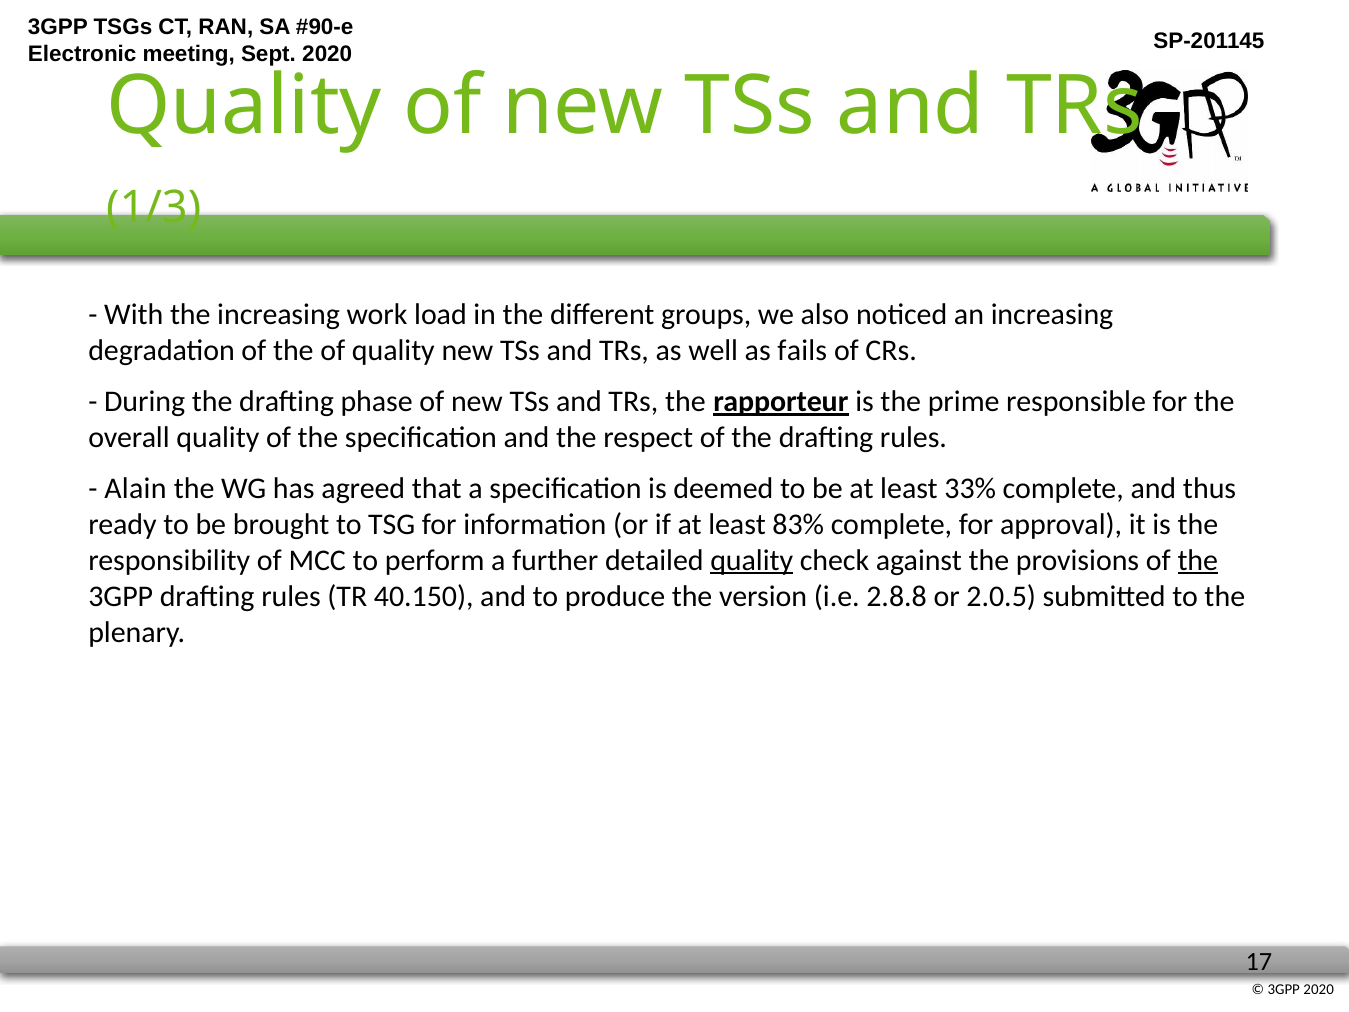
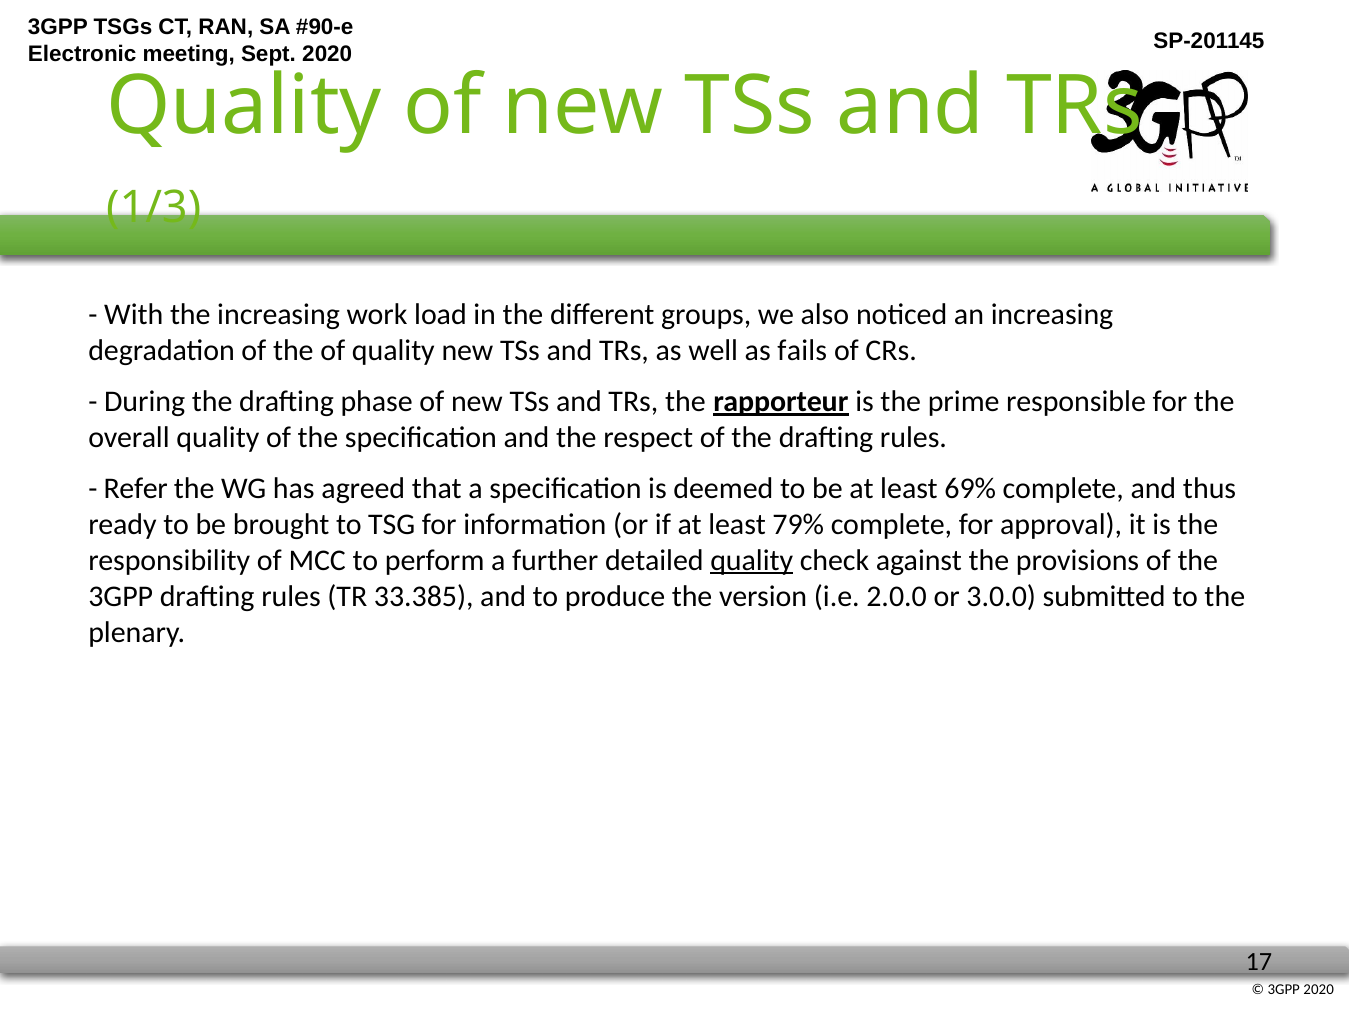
Alain: Alain -> Refer
33%: 33% -> 69%
83%: 83% -> 79%
the at (1198, 560) underline: present -> none
40.150: 40.150 -> 33.385
2.8.8: 2.8.8 -> 2.0.0
2.0.5: 2.0.5 -> 3.0.0
